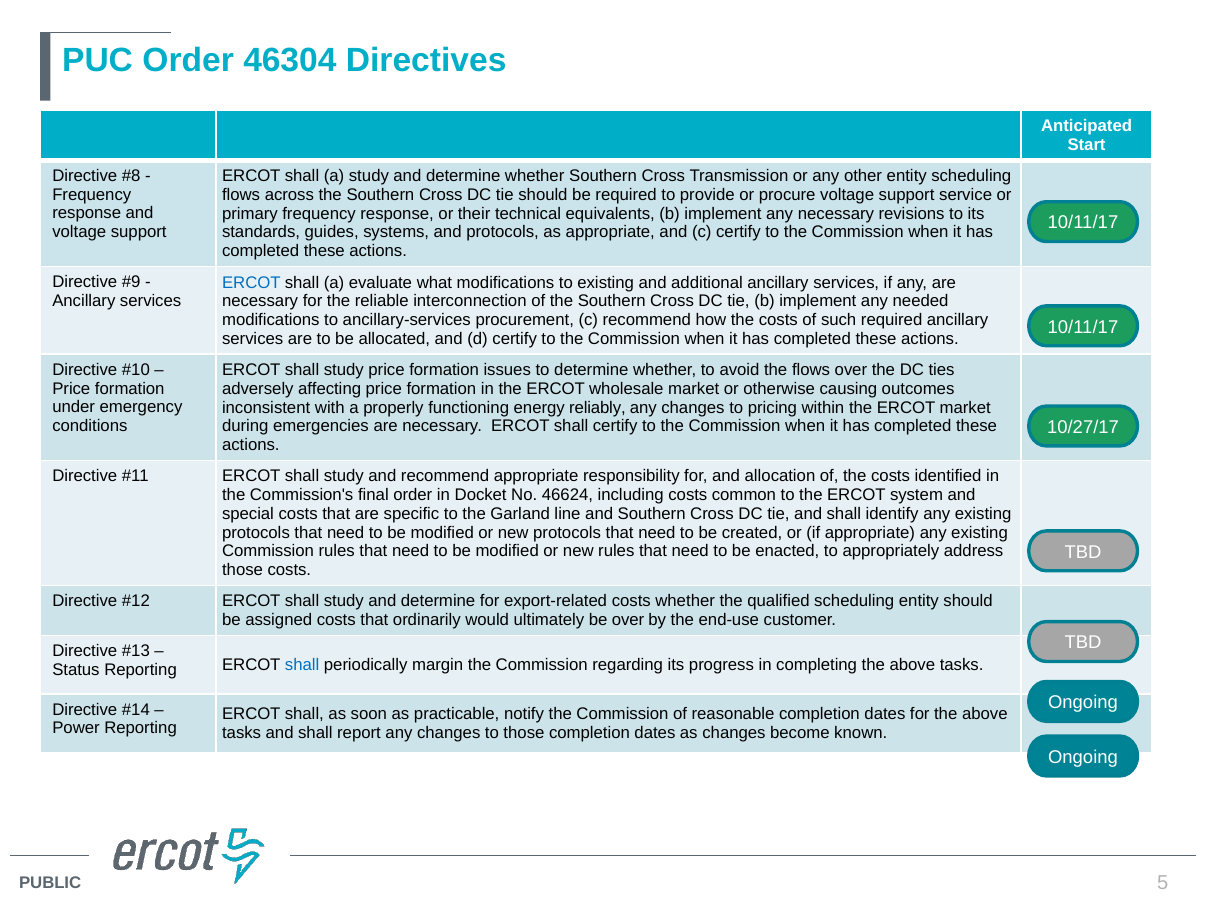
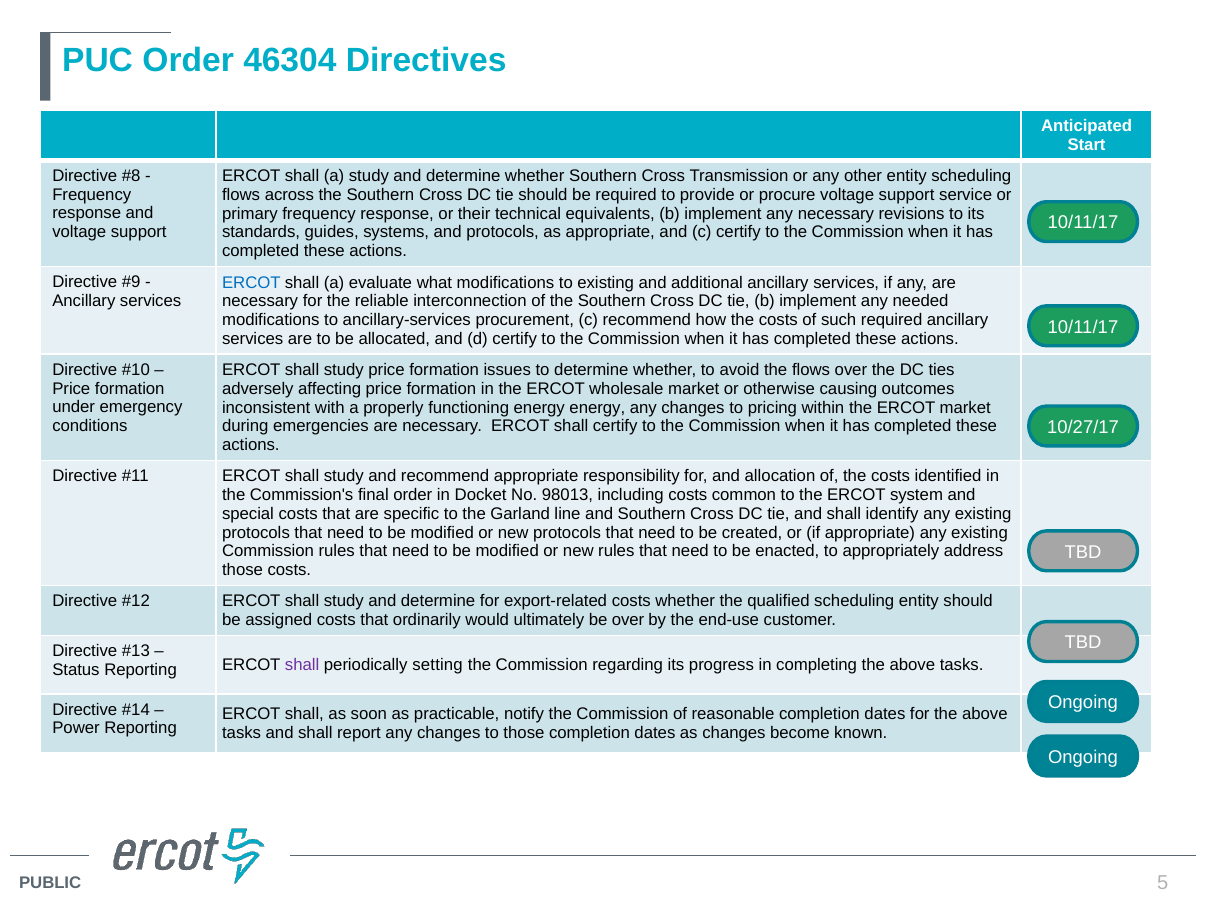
energy reliably: reliably -> energy
46624: 46624 -> 98013
shall at (302, 665) colour: blue -> purple
margin: margin -> setting
